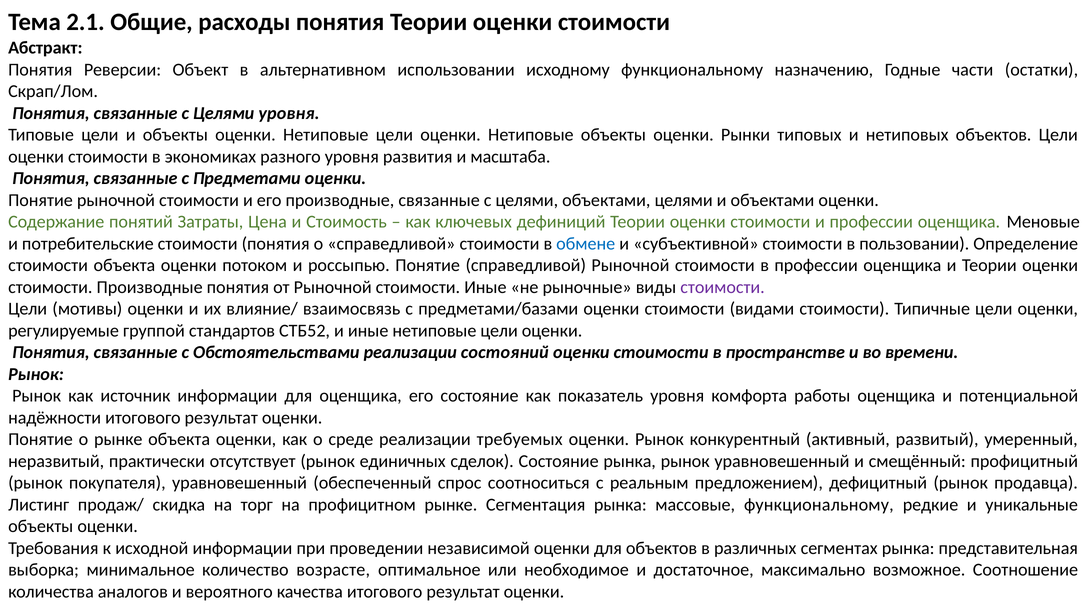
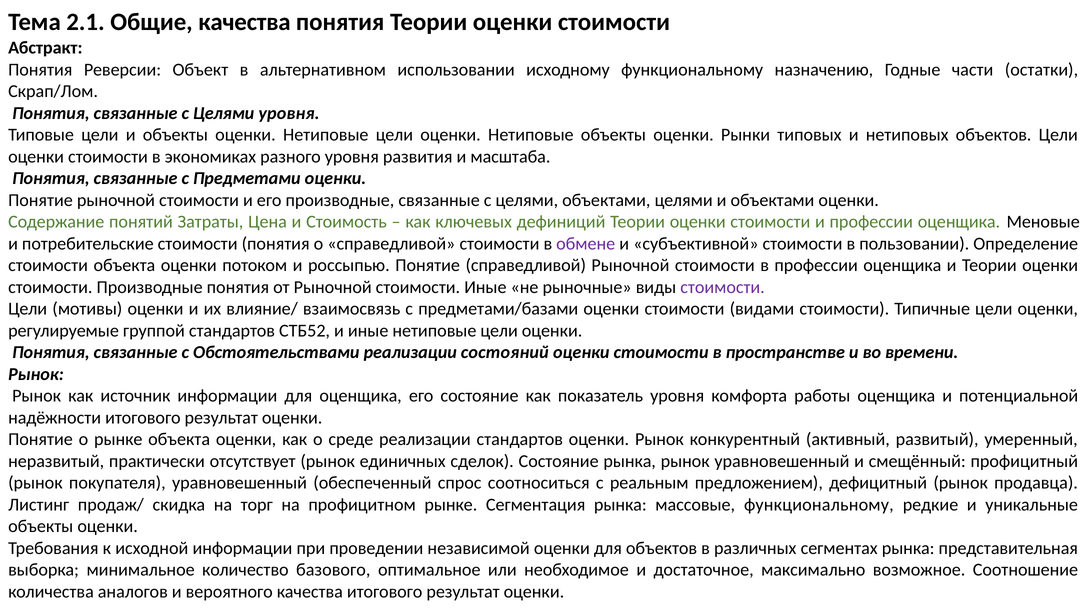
Общие расходы: расходы -> качества
обмене colour: blue -> purple
реализации требуемых: требуемых -> стандартов
возрасте: возрасте -> базового
